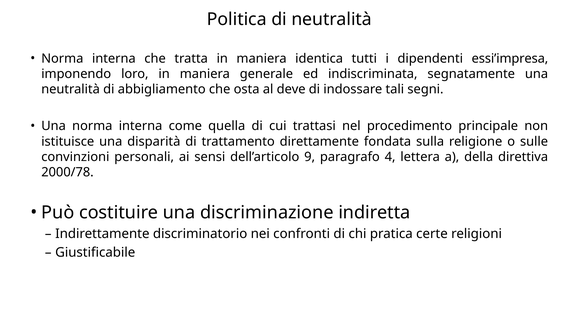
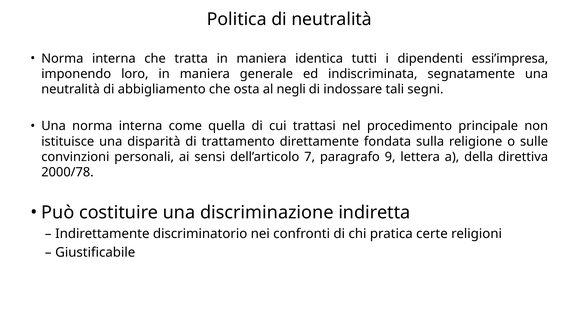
deve: deve -> negli
9: 9 -> 7
4: 4 -> 9
